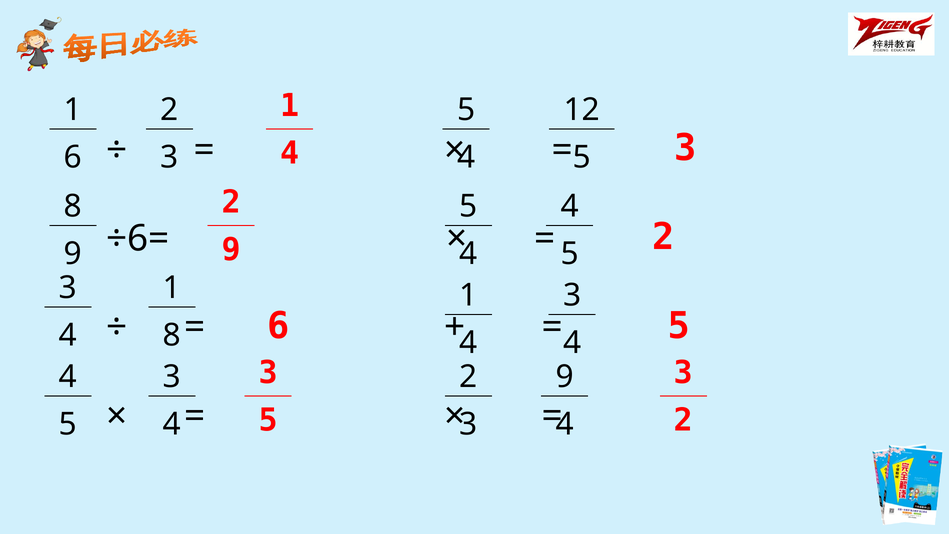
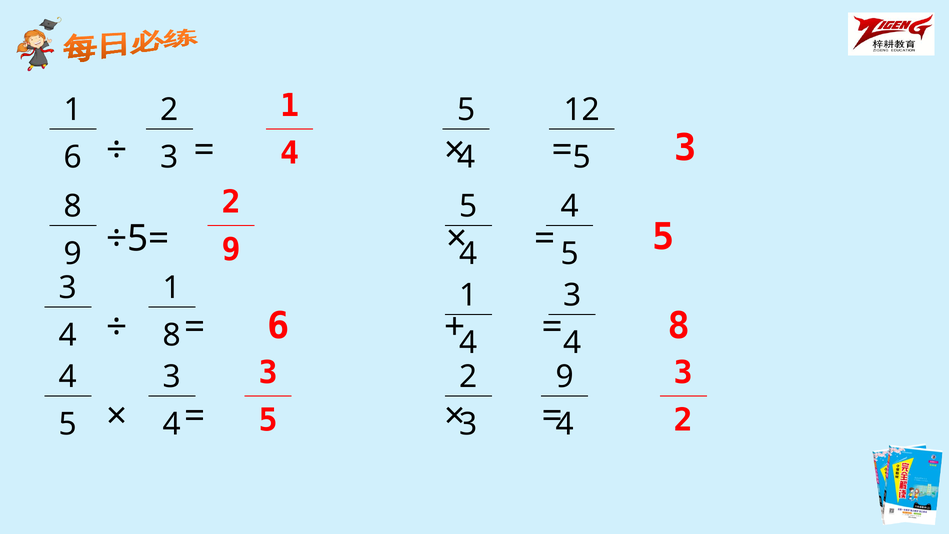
÷6=: ÷6= -> ÷5=
2 at (663, 237): 2 -> 5
6 5: 5 -> 8
